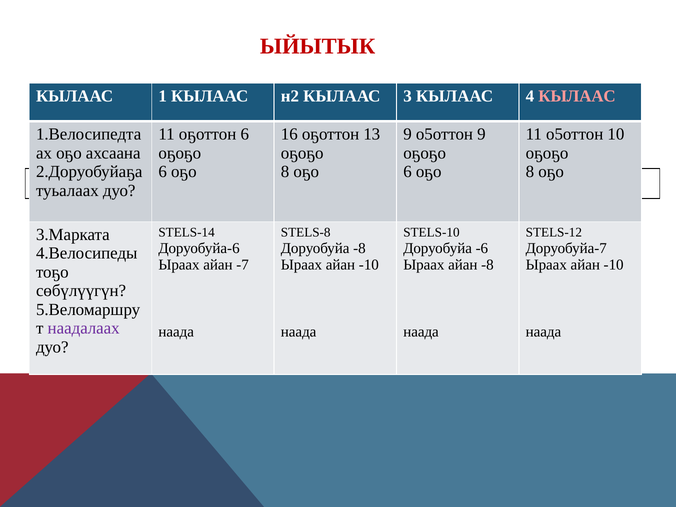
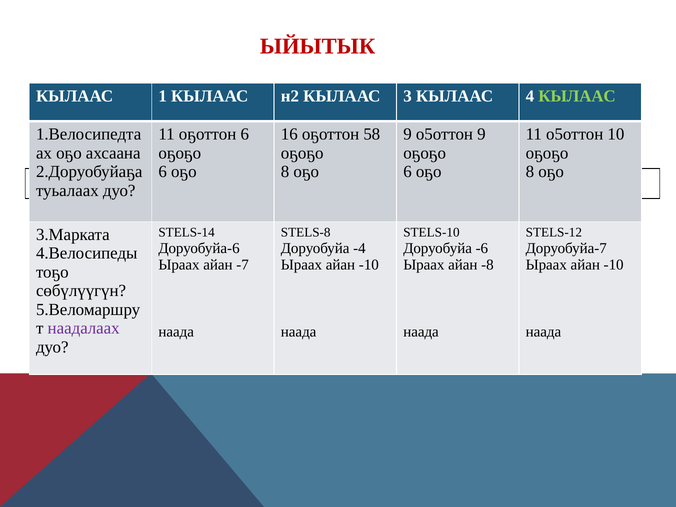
КЫЛААС at (577, 96) colour: pink -> light green
13: 13 -> 58
Доруобуйа -8: -8 -> -4
